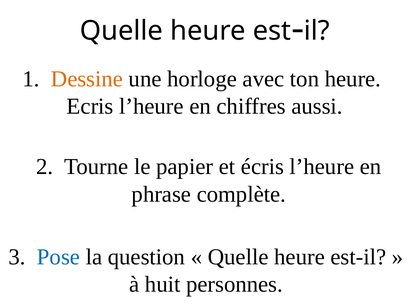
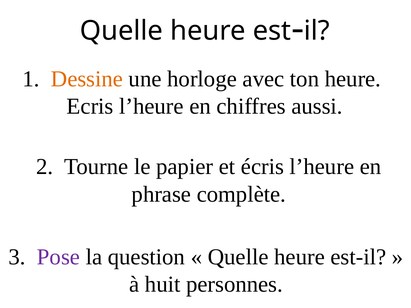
Pose colour: blue -> purple
